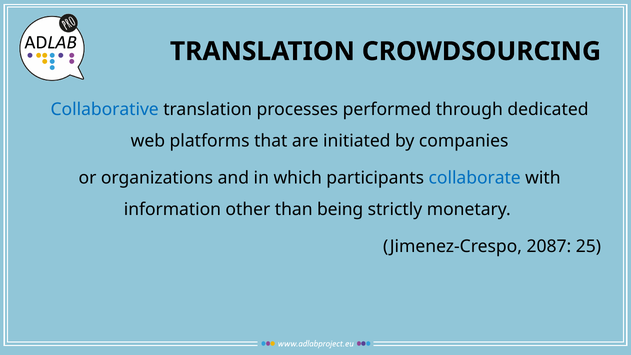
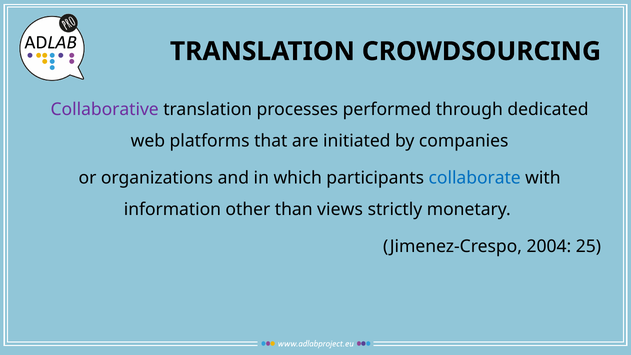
Collaborative colour: blue -> purple
being: being -> views
2087: 2087 -> 2004
